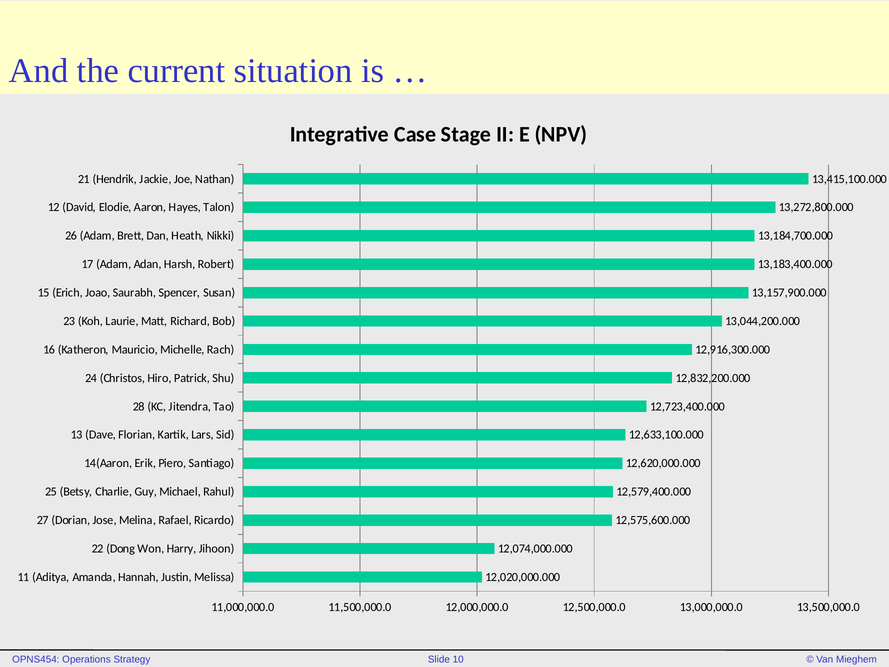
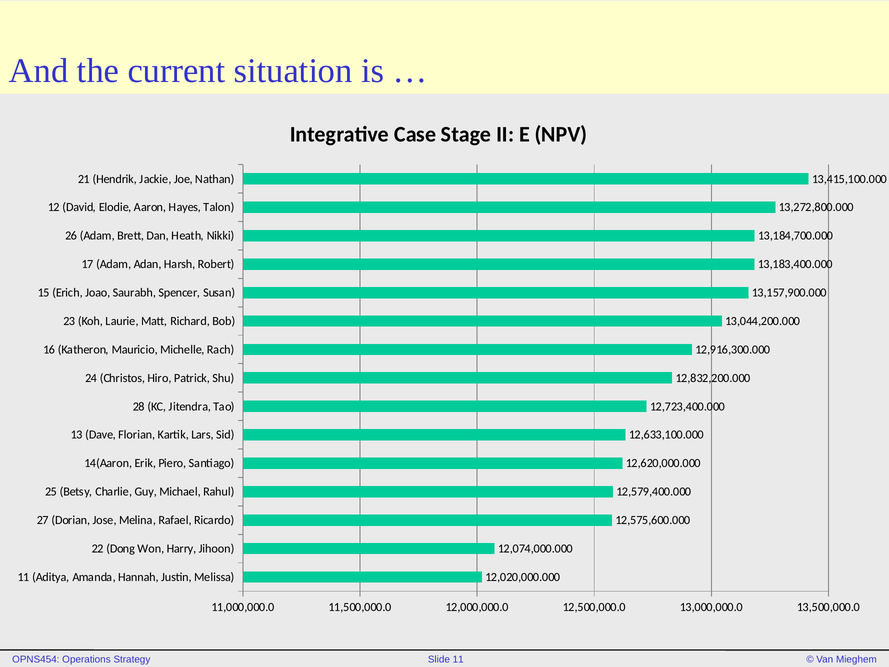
10 at (458, 659): 10 -> 11
